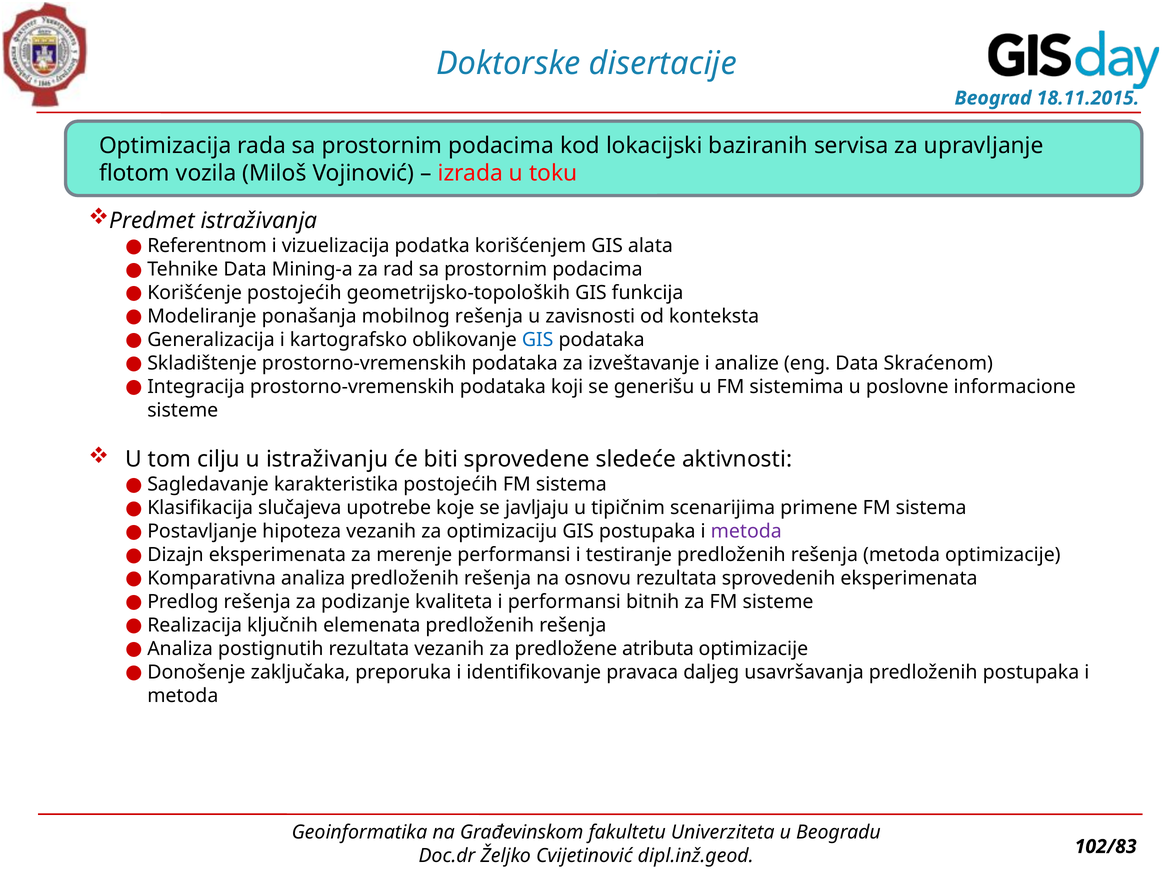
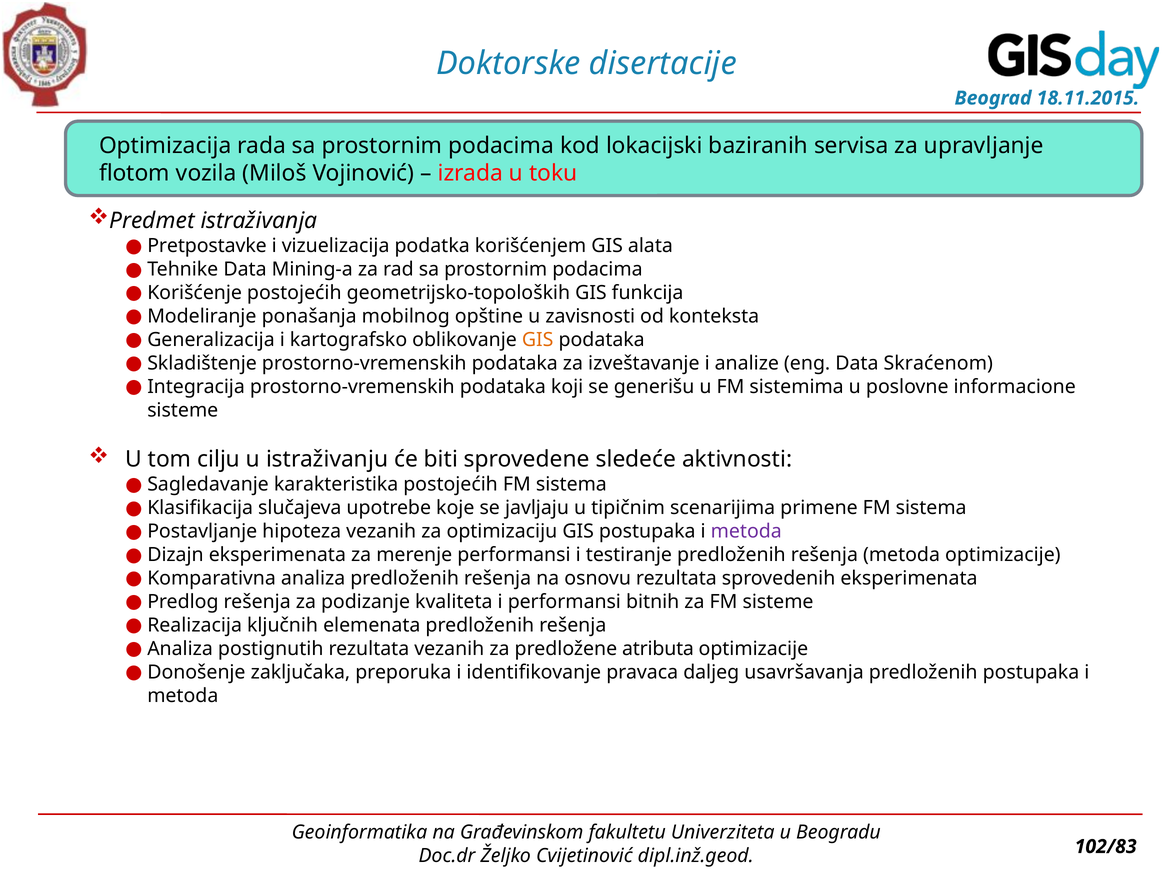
Referentnom: Referentnom -> Pretpostavke
mobilnog rešenja: rešenja -> opštine
GIS at (538, 340) colour: blue -> orange
